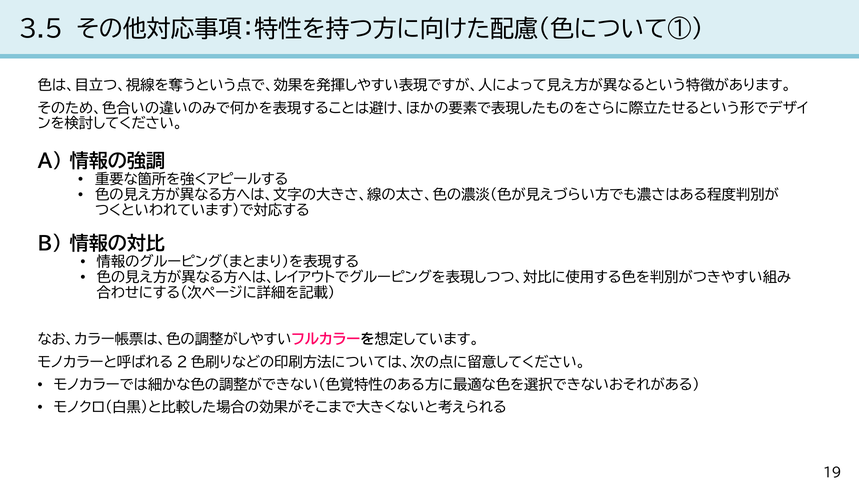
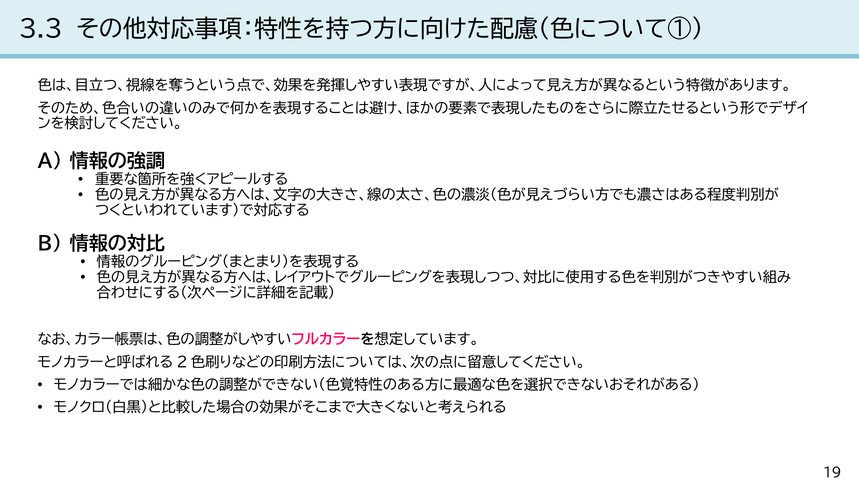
3.5: 3.5 -> 3.3
